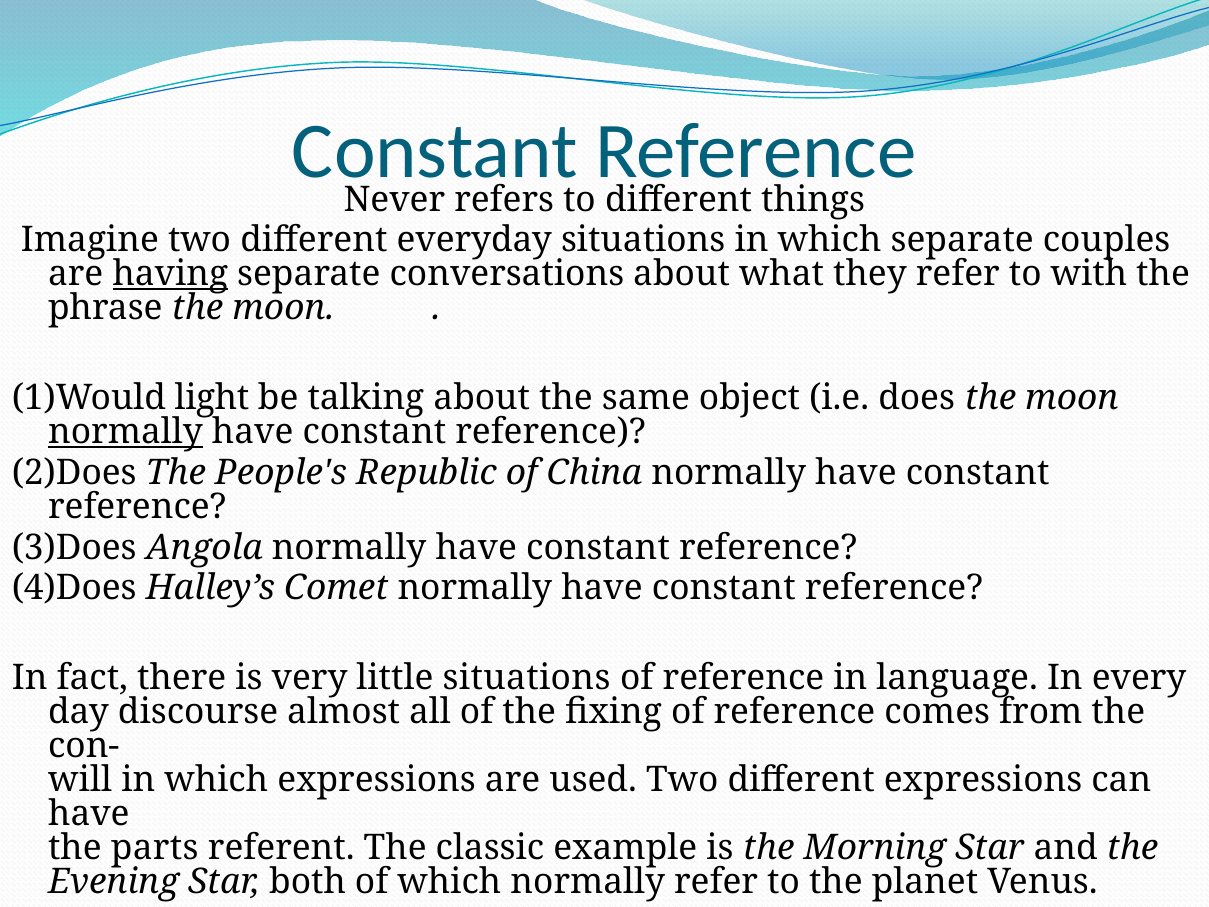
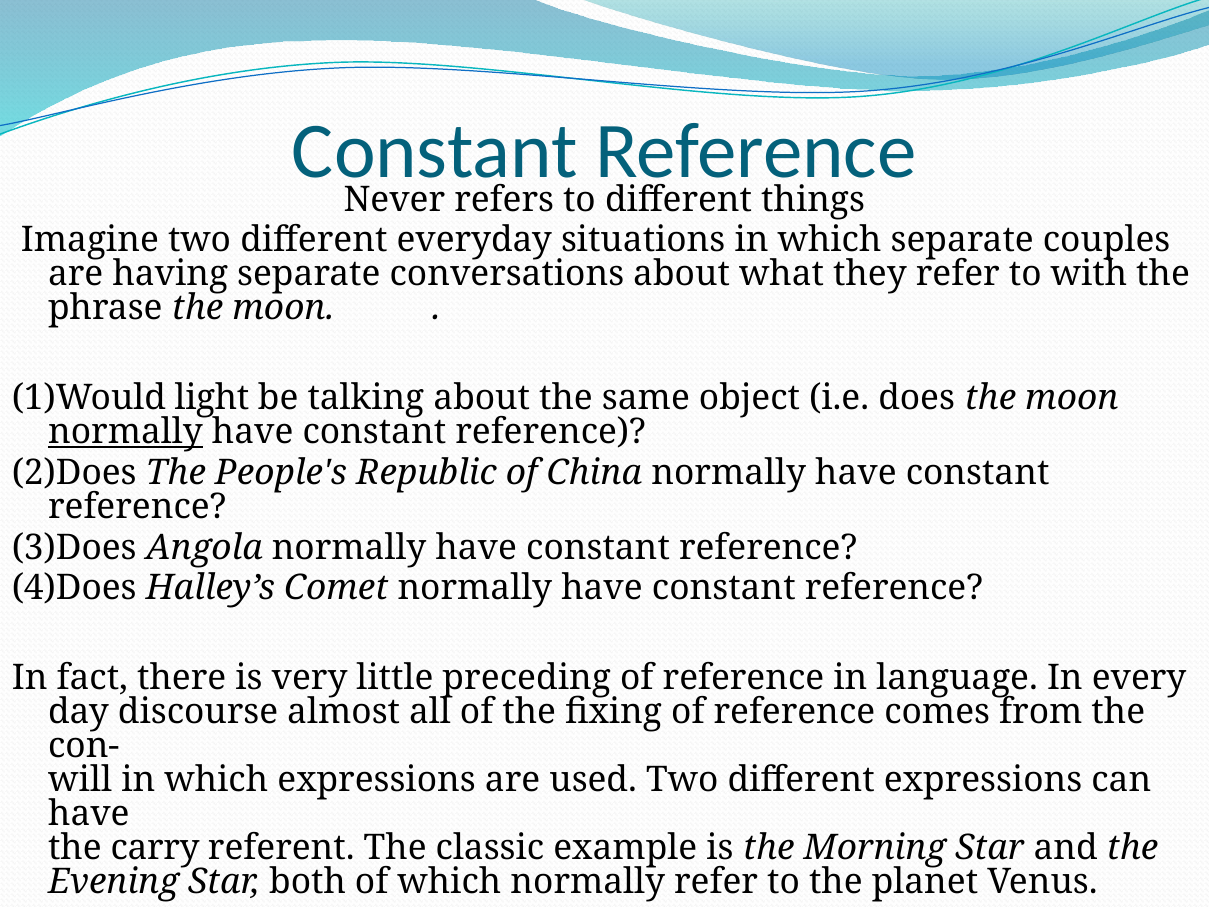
having underline: present -> none
little situations: situations -> preceding
parts: parts -> carry
